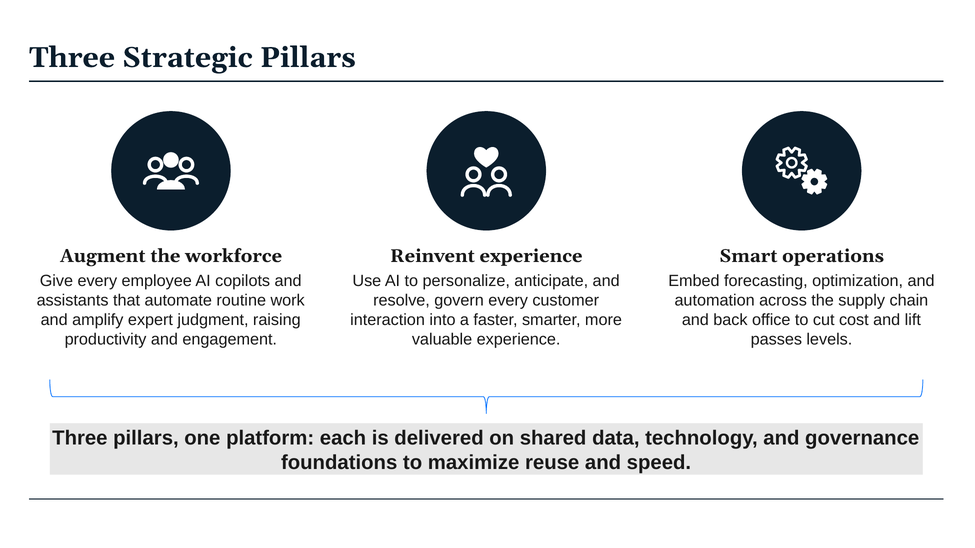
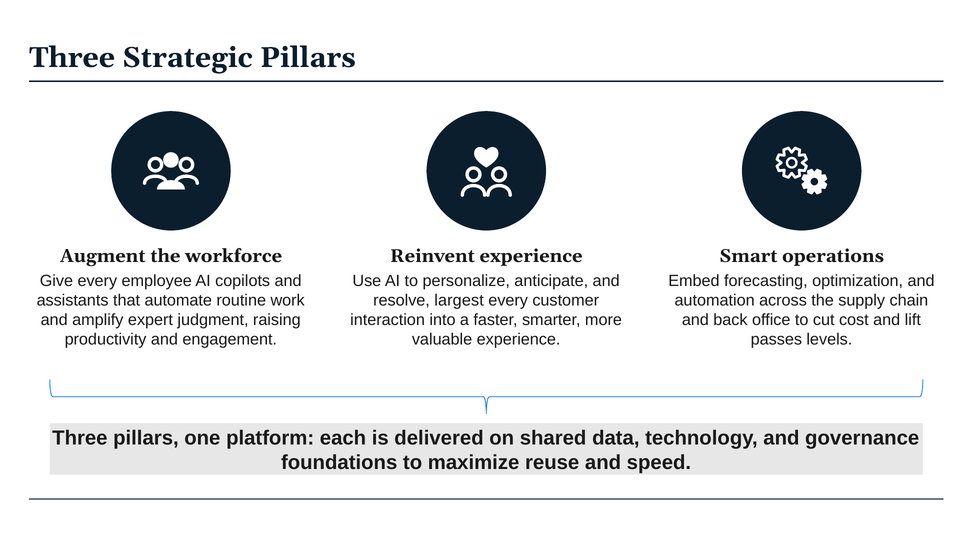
govern: govern -> largest
